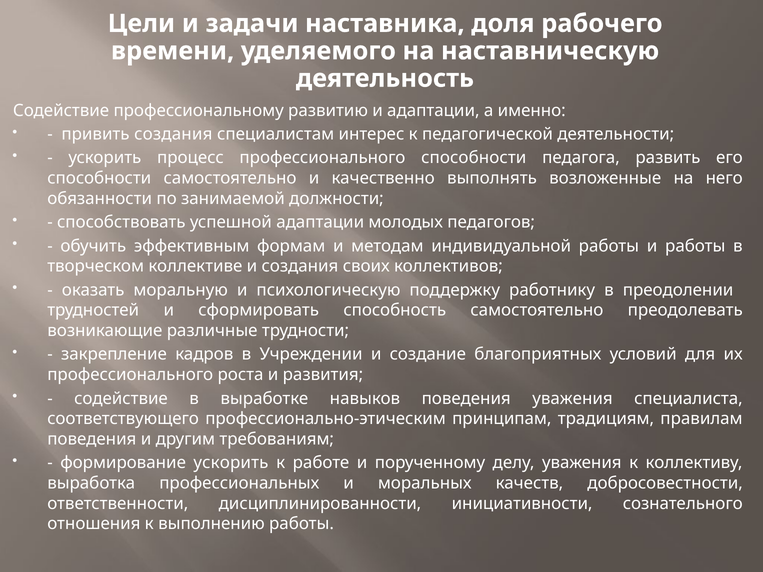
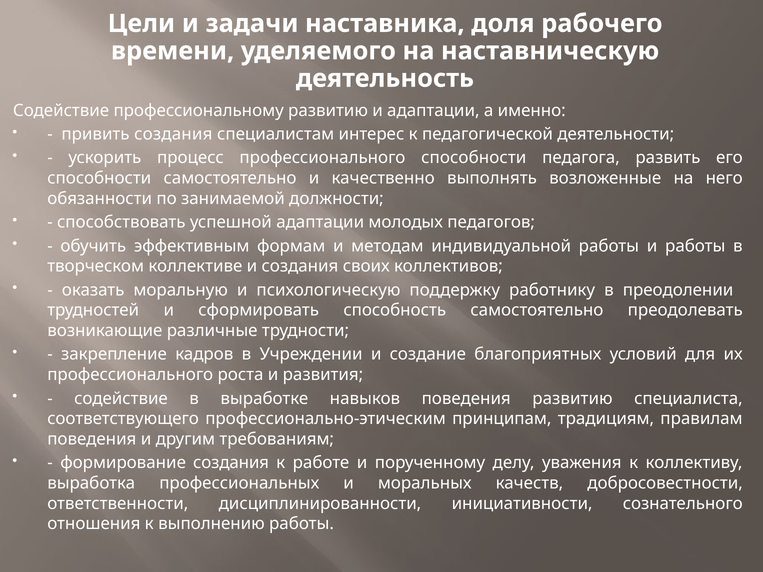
поведения уважения: уважения -> развитию
формирование ускорить: ускорить -> создания
